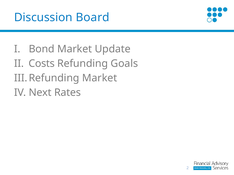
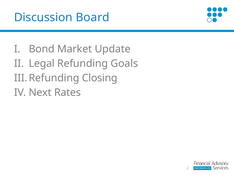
Costs: Costs -> Legal
Market at (100, 78): Market -> Closing
